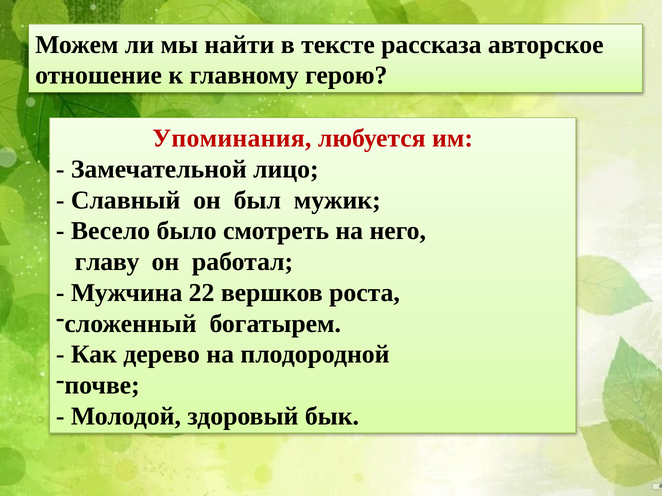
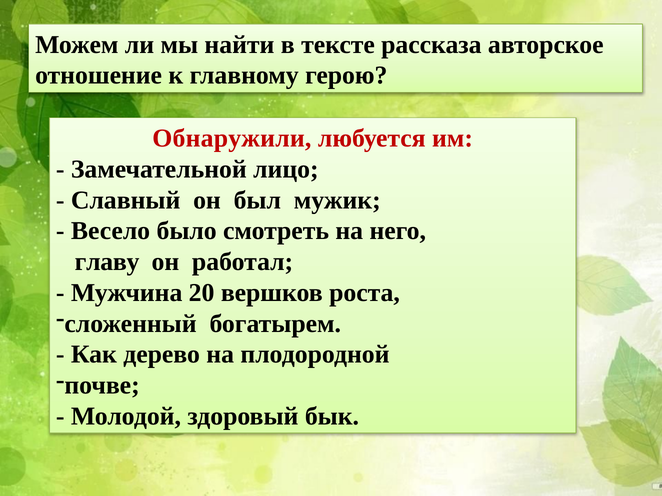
Упоминания: Упоминания -> Обнаружили
22: 22 -> 20
